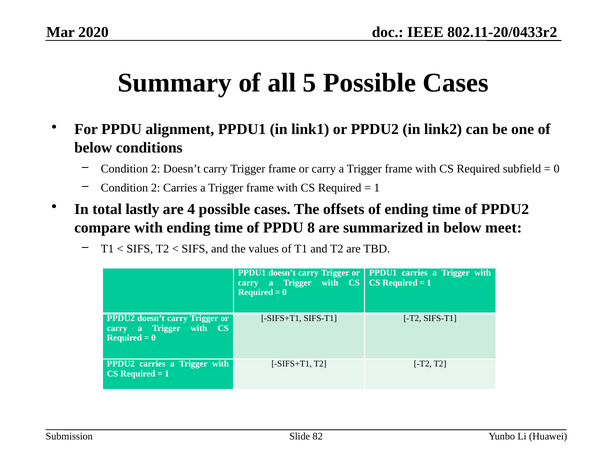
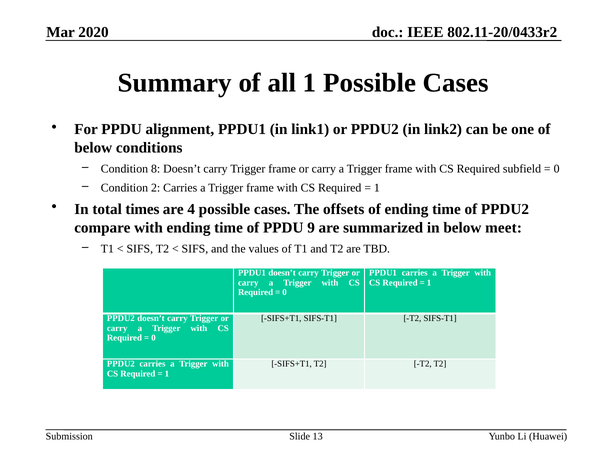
all 5: 5 -> 1
2 at (156, 169): 2 -> 8
lastly: lastly -> times
8: 8 -> 9
82: 82 -> 13
